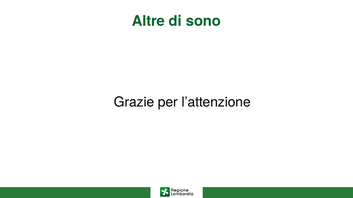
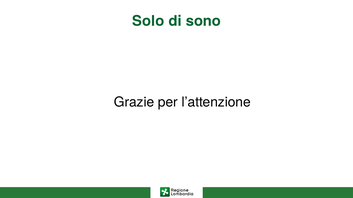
Altre: Altre -> Solo
